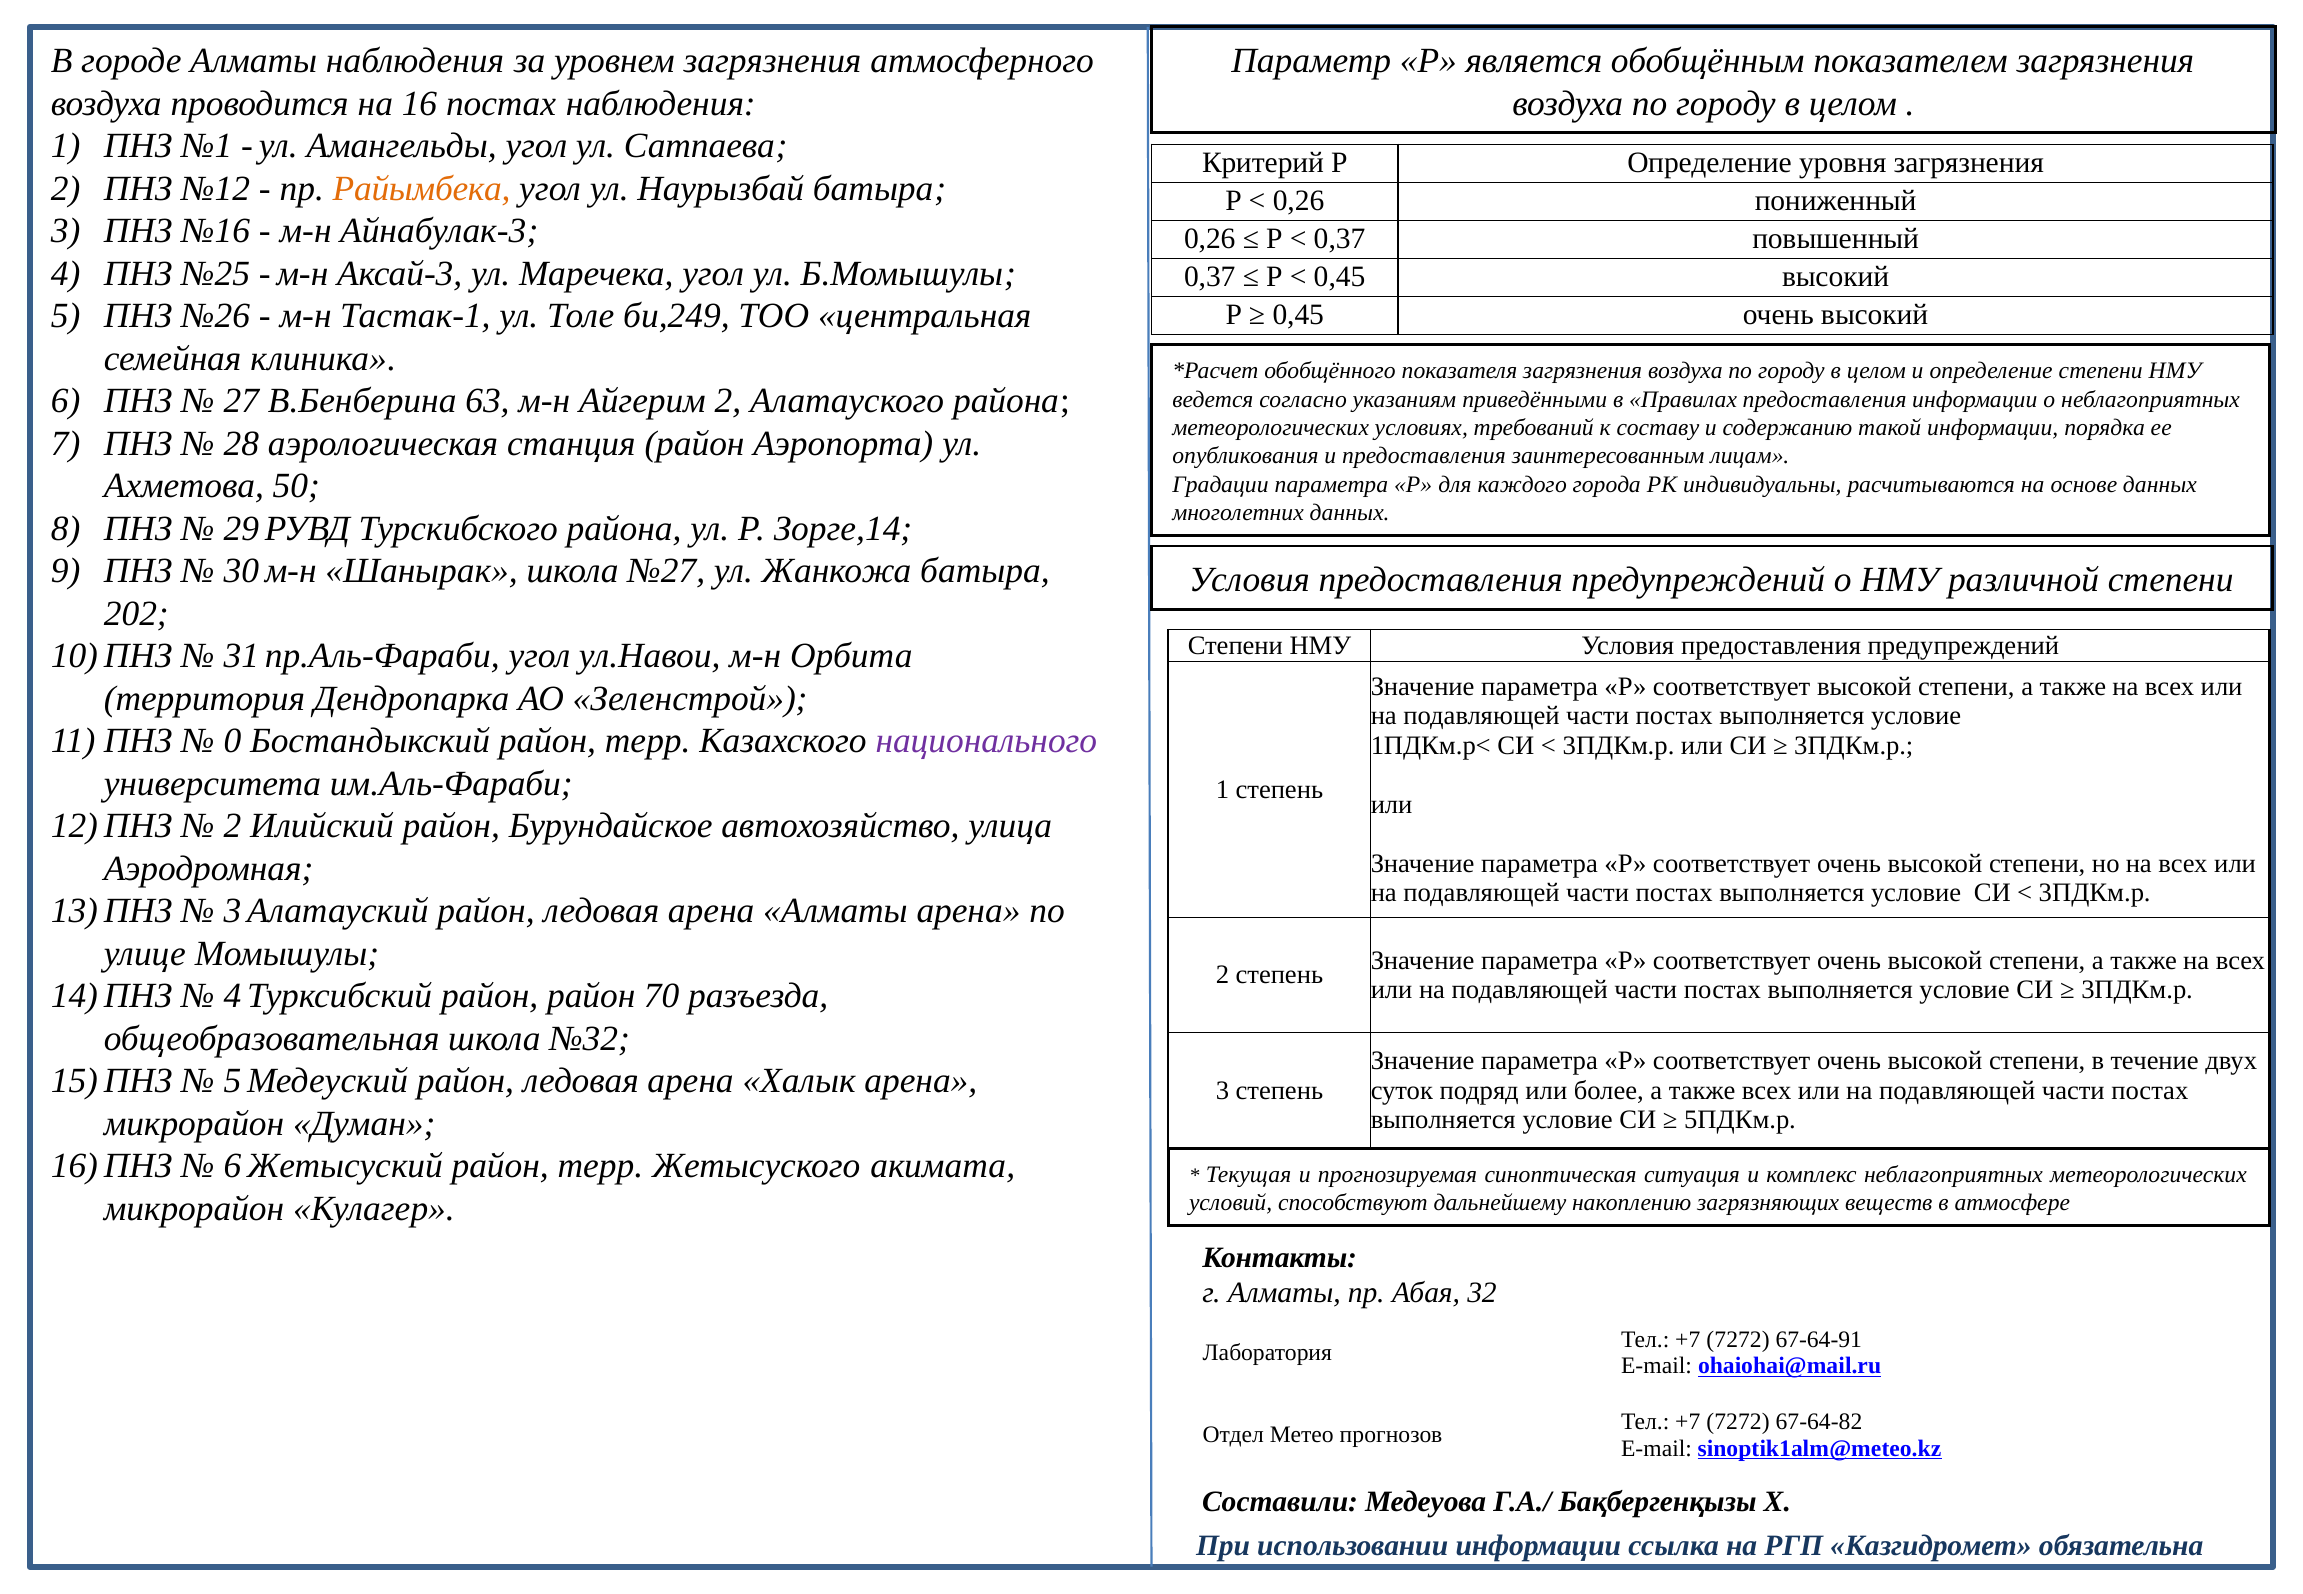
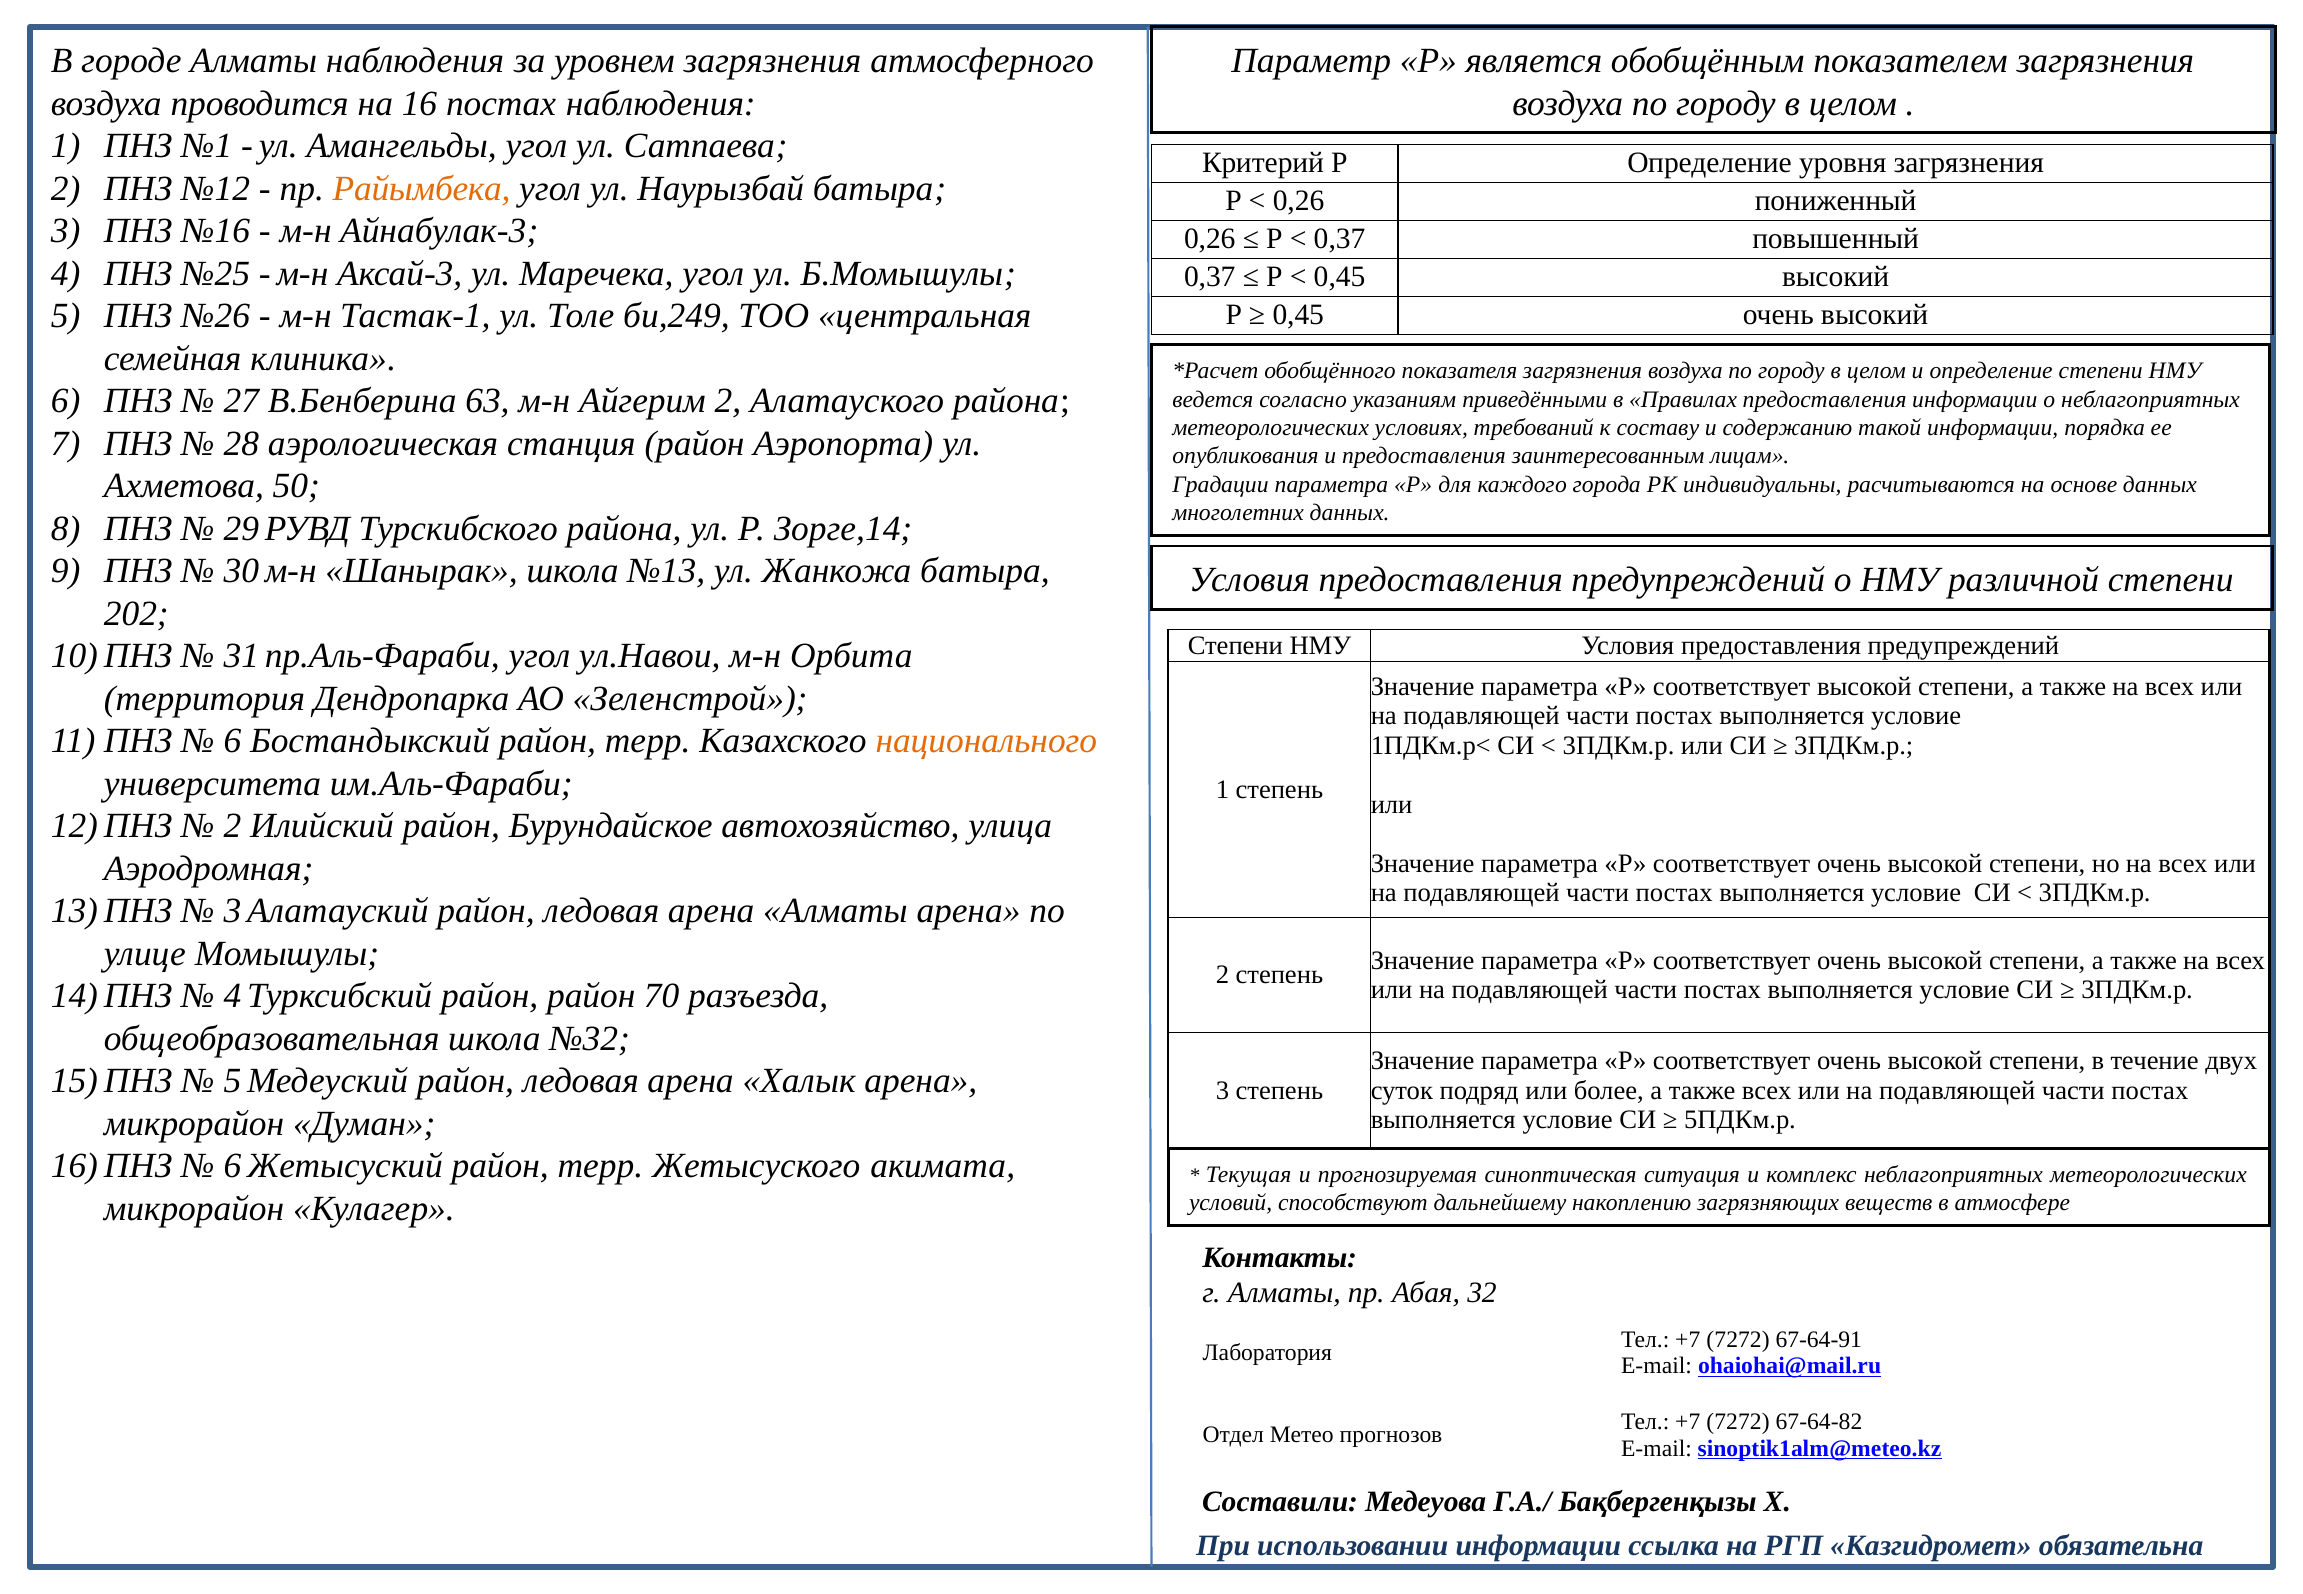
№27: №27 -> №13
0 at (233, 741): 0 -> 6
национального colour: purple -> orange
